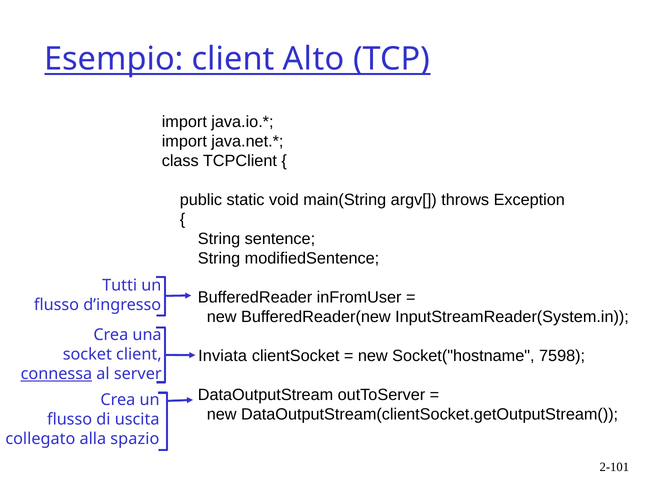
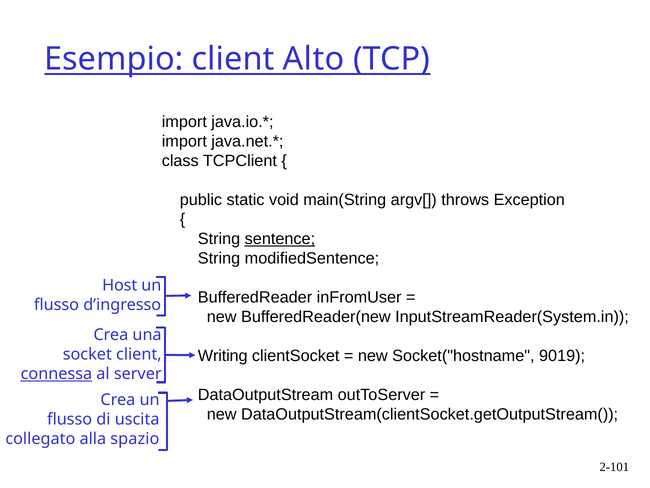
sentence underline: none -> present
Tutti: Tutti -> Host
Inviata: Inviata -> Writing
7598: 7598 -> 9019
